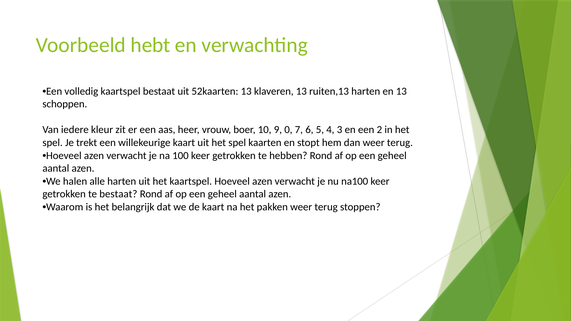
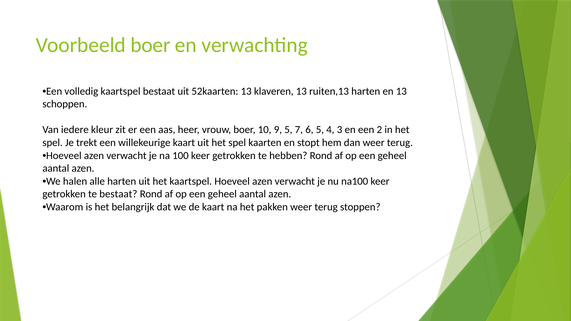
Voorbeeld hebt: hebt -> boer
9 0: 0 -> 5
